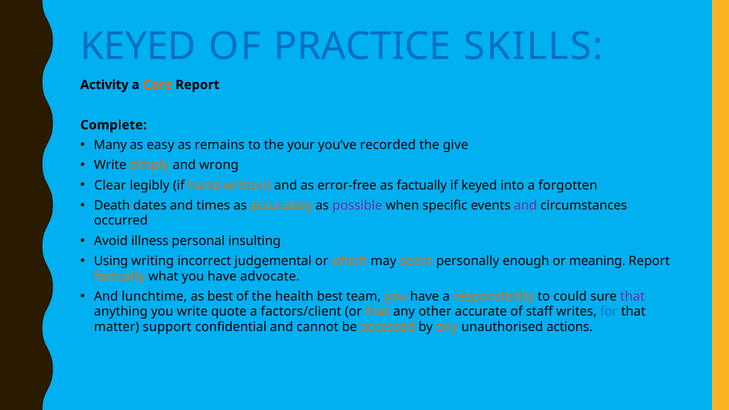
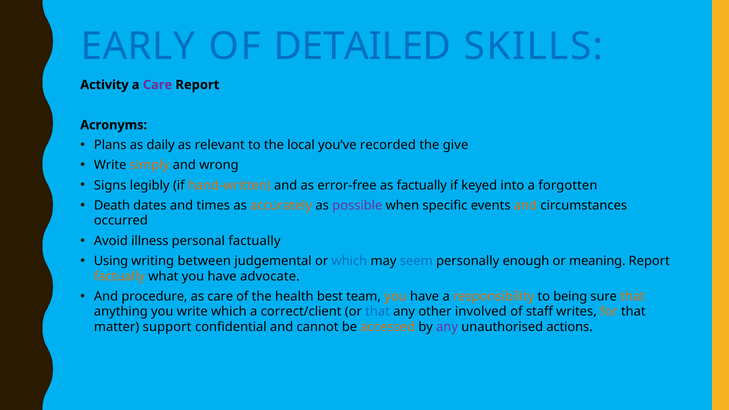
KEYED at (138, 46): KEYED -> EARLY
PRACTICE: PRACTICE -> DETAILED
Care at (157, 85) colour: orange -> purple
Complete: Complete -> Acronyms
Many: Many -> Plans
easy: easy -> daily
remains: remains -> relevant
your: your -> local
Clear: Clear -> Signs
and at (525, 205) colour: purple -> orange
personal insulting: insulting -> factually
incorrect: incorrect -> between
which at (349, 261) colour: orange -> blue
seem colour: orange -> blue
lunchtime: lunchtime -> procedure
as best: best -> care
could: could -> being
that at (633, 296) colour: purple -> orange
write quote: quote -> which
factors/client: factors/client -> correct/client
that at (378, 312) colour: orange -> blue
accurate: accurate -> involved
for colour: blue -> orange
any at (447, 327) colour: orange -> purple
